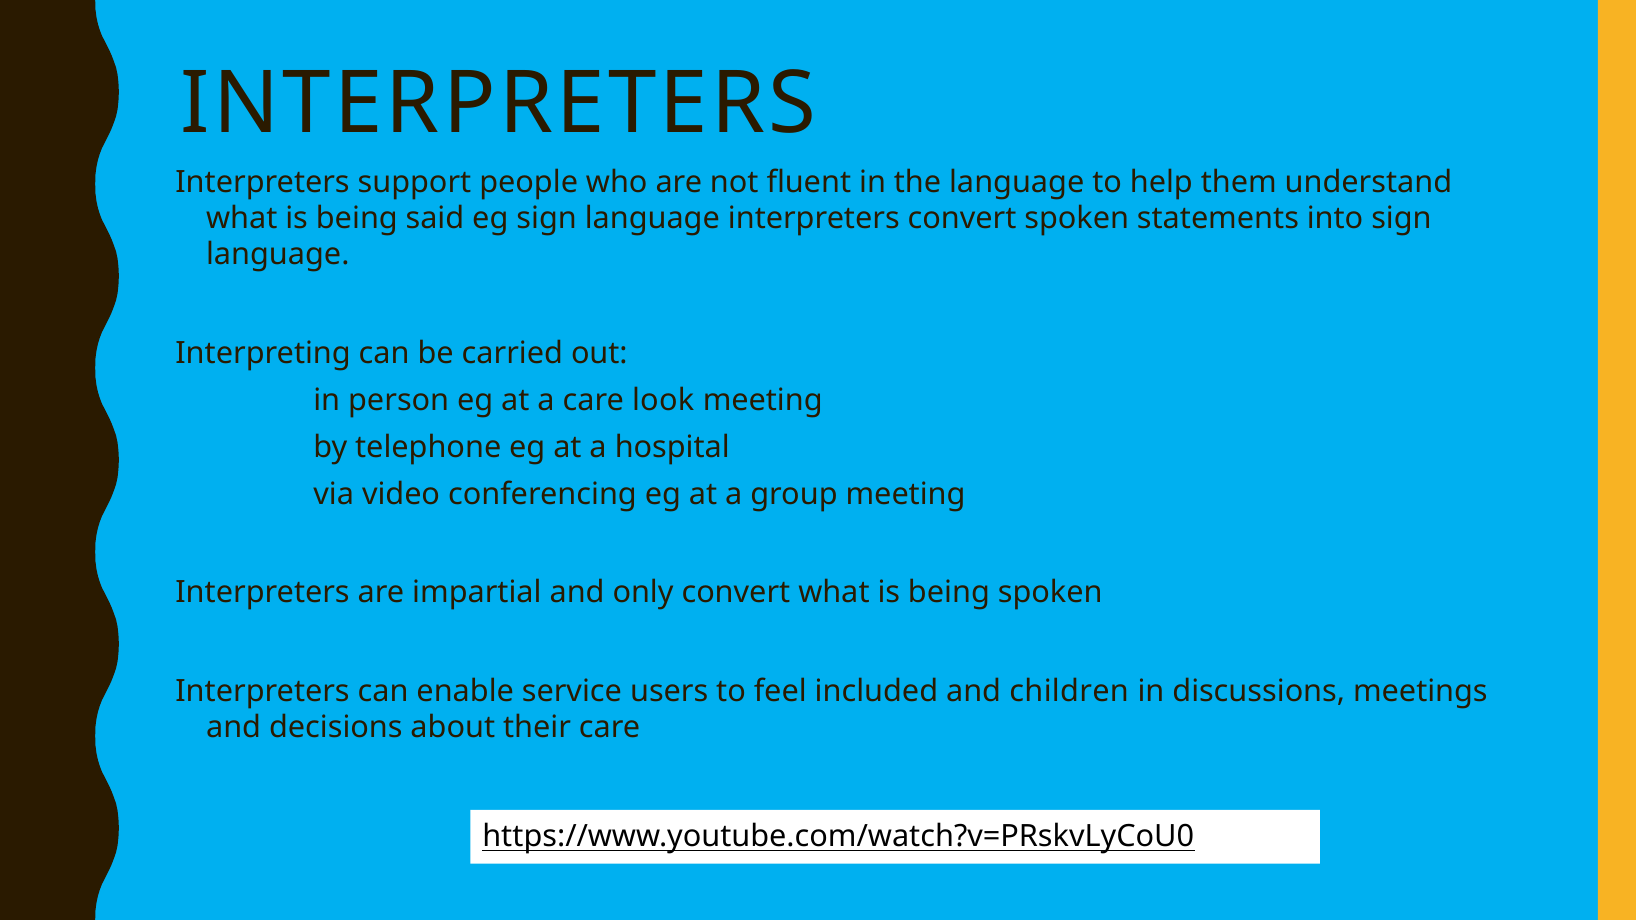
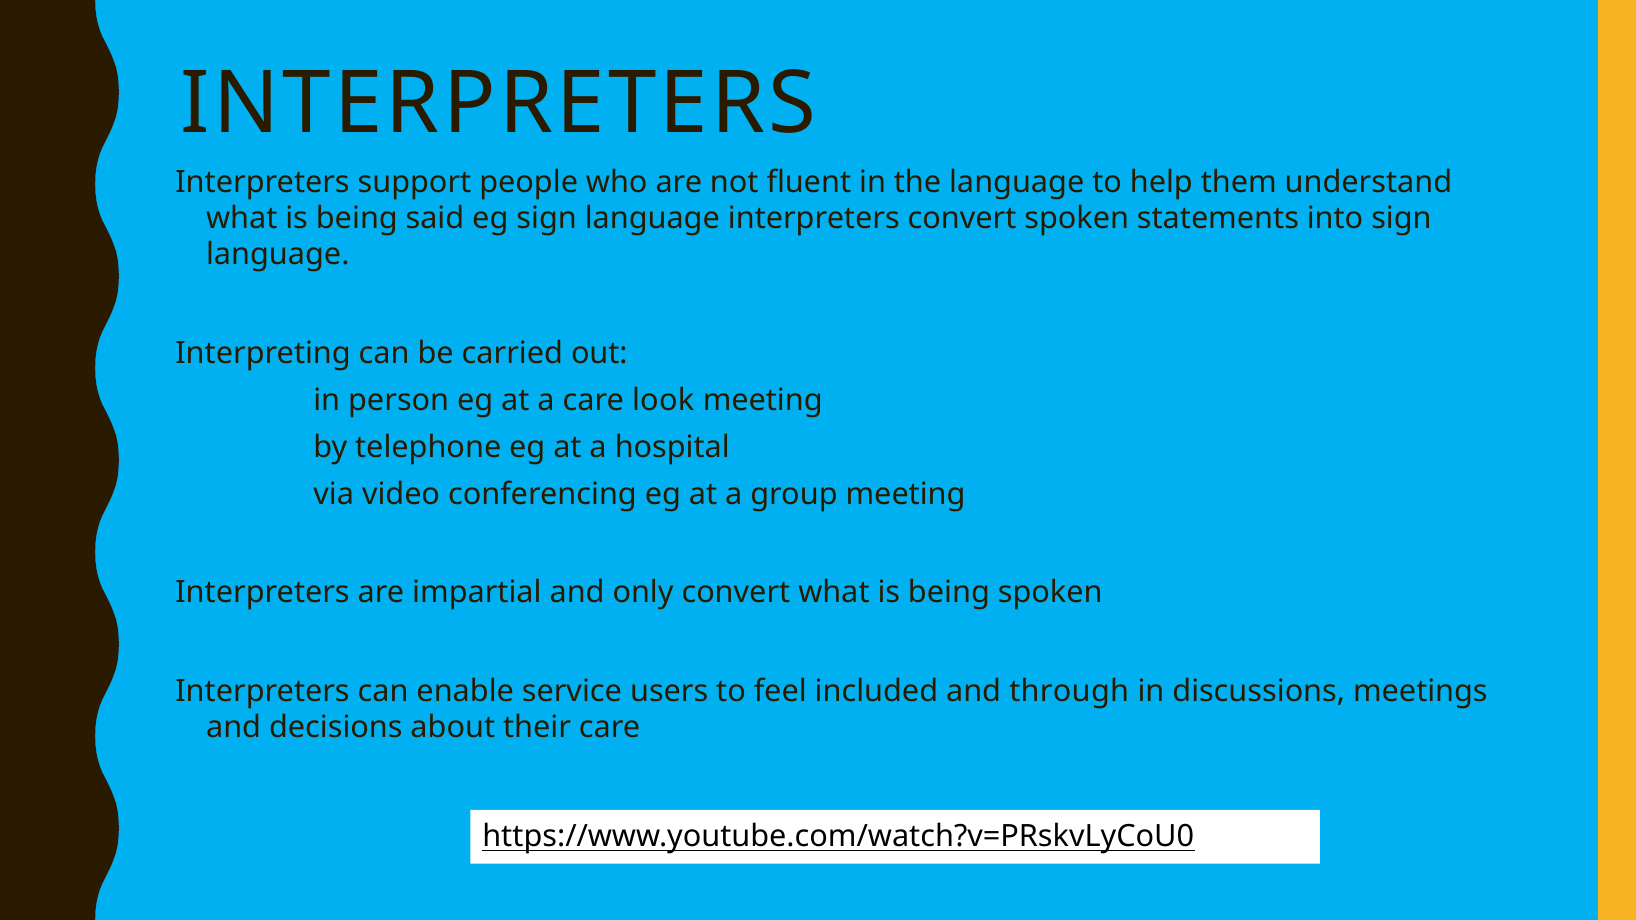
children: children -> through
